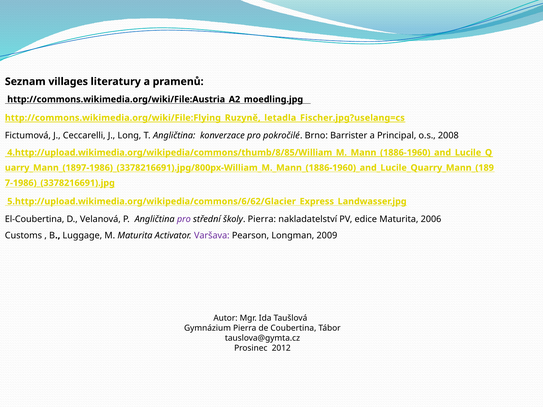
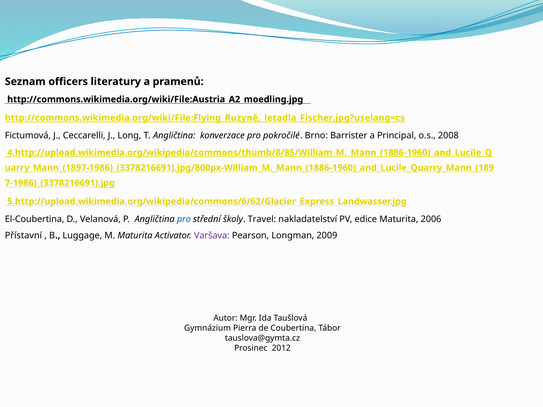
villages: villages -> officers
pro at (184, 219) colour: purple -> blue
školy Pierra: Pierra -> Travel
Customs: Customs -> Přístavní
